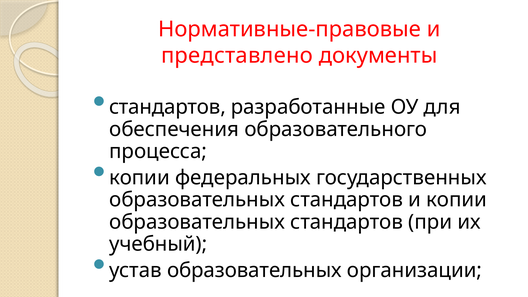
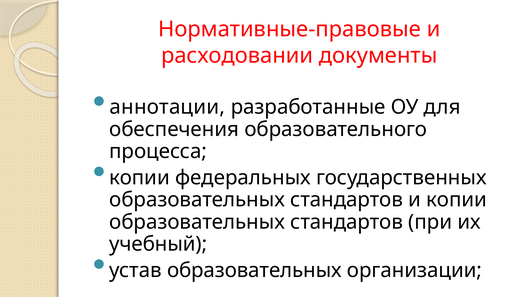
представлено: представлено -> расходовании
стандартов at (167, 107): стандартов -> аннотации
